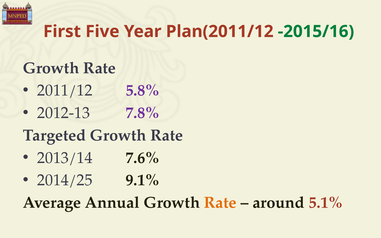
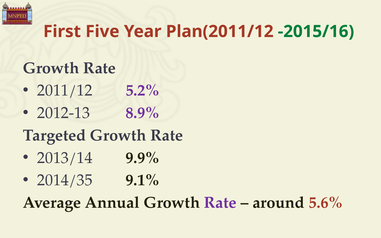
5.8%: 5.8% -> 5.2%
7.8%: 7.8% -> 8.9%
7.6%: 7.6% -> 9.9%
2014/25: 2014/25 -> 2014/35
Rate at (220, 203) colour: orange -> purple
5.1%: 5.1% -> 5.6%
